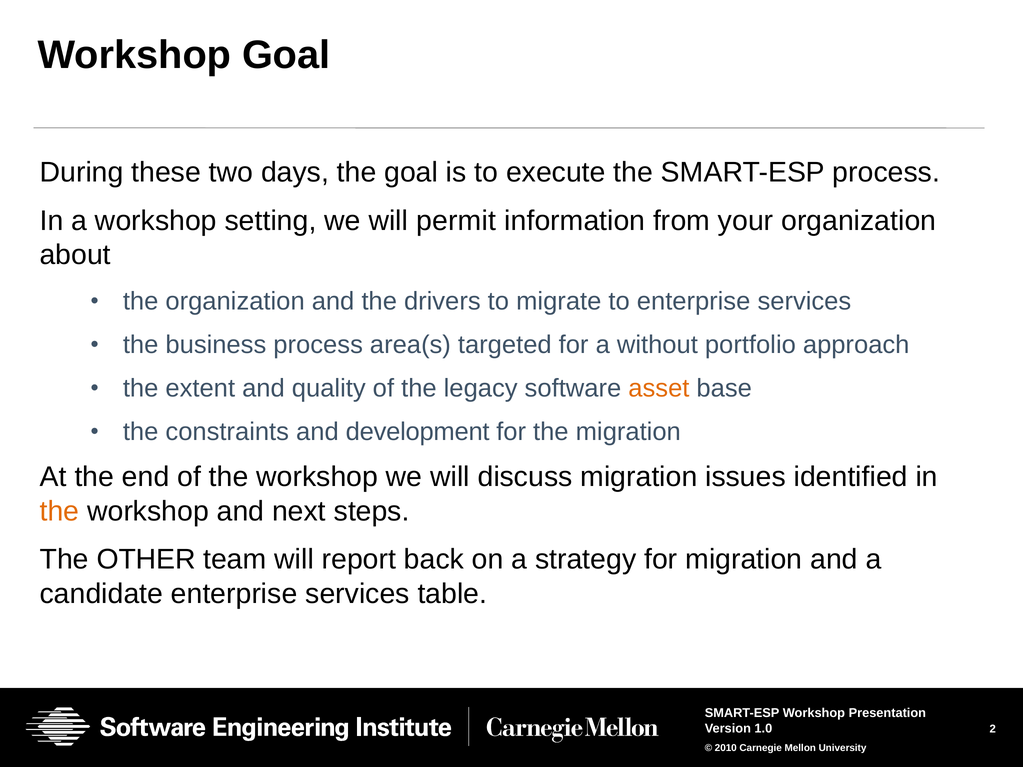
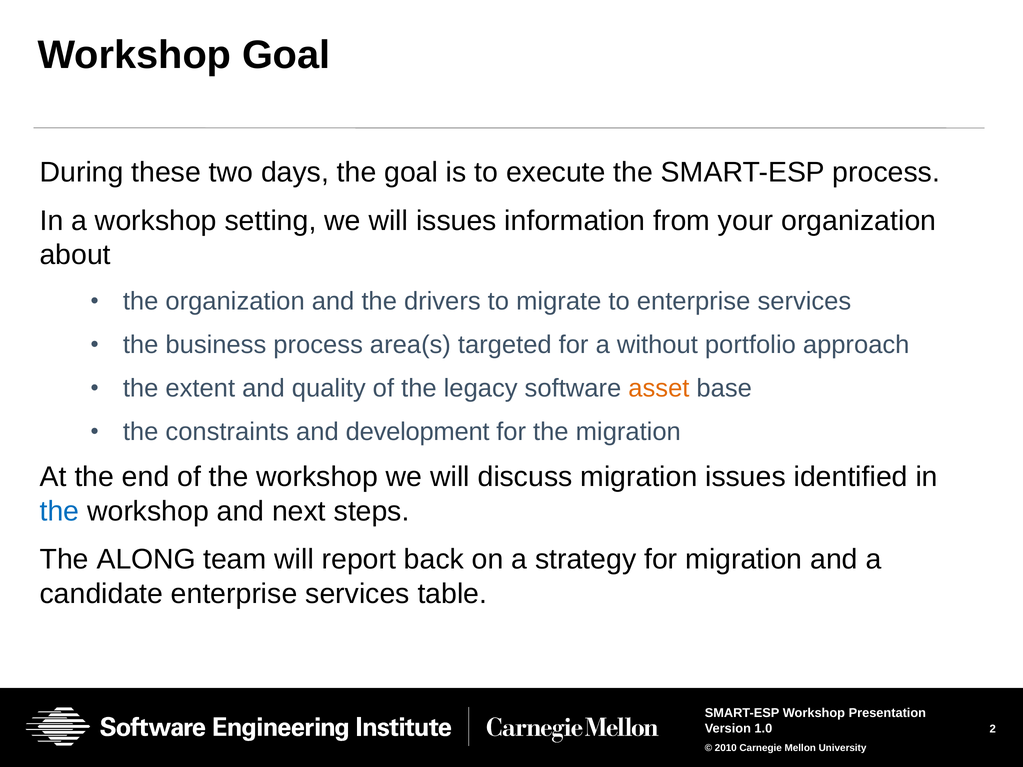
will permit: permit -> issues
the at (60, 511) colour: orange -> blue
OTHER: OTHER -> ALONG
